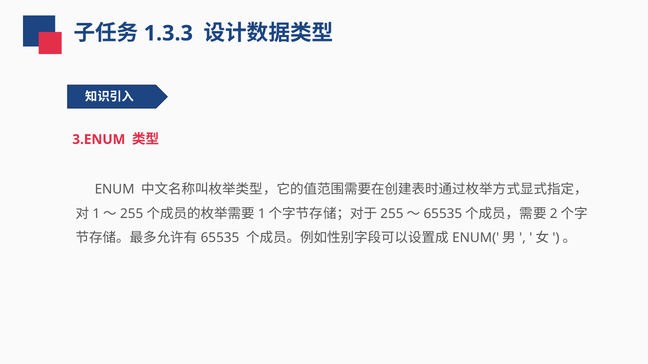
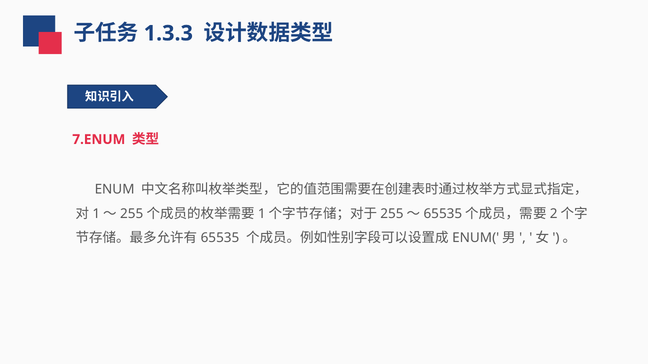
3.ENUM: 3.ENUM -> 7.ENUM
